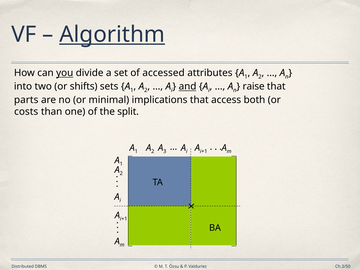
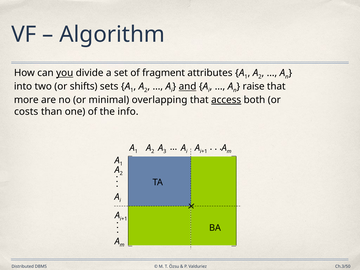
Algorithm underline: present -> none
accessed: accessed -> fragment
parts: parts -> more
implications: implications -> overlapping
access underline: none -> present
split: split -> info
